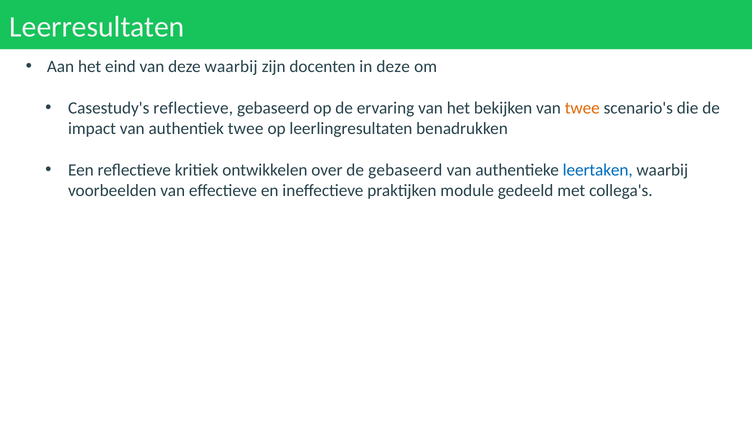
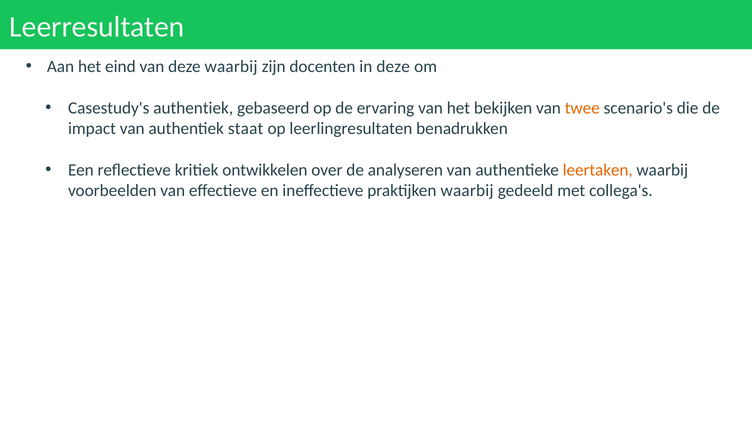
Casestudy's reflectieve: reflectieve -> authentiek
authentiek twee: twee -> staat
de gebaseerd: gebaseerd -> analyseren
leertaken colour: blue -> orange
praktijken module: module -> waarbij
